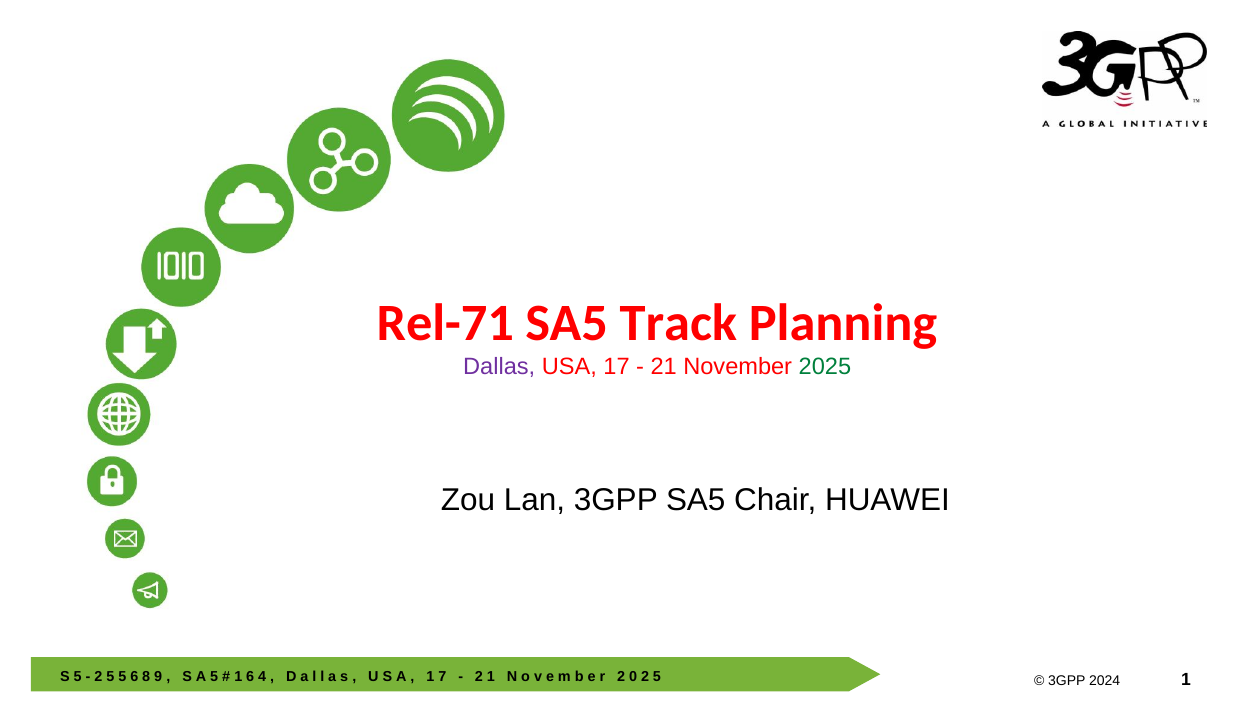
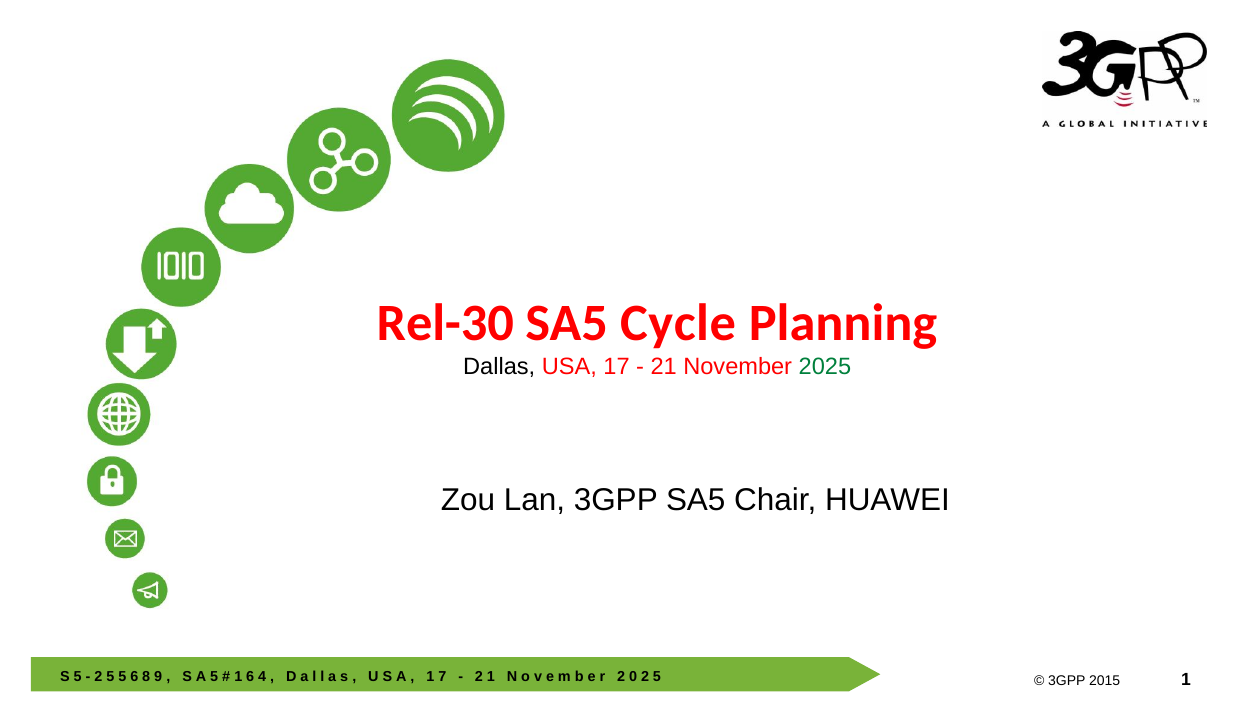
Rel-71: Rel-71 -> Rel-30
Track: Track -> Cycle
Dallas colour: purple -> black
2024: 2024 -> 2015
